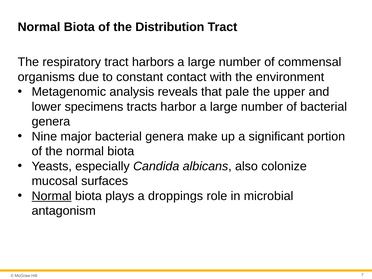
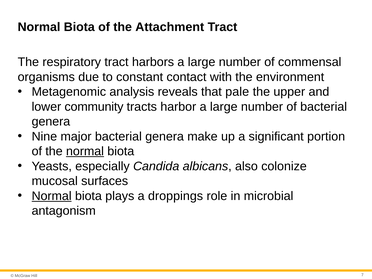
Distribution: Distribution -> Attachment
specimens: specimens -> community
normal at (85, 151) underline: none -> present
